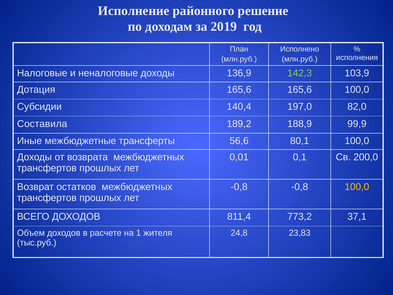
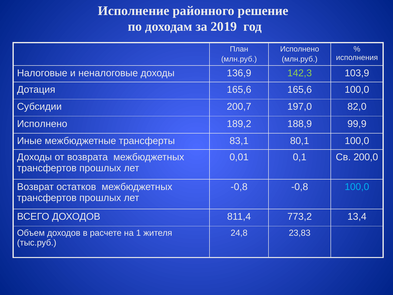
140,4: 140,4 -> 200,7
Составила at (42, 124): Составила -> Исполнено
56,6: 56,6 -> 83,1
100,0 at (357, 187) colour: yellow -> light blue
37,1: 37,1 -> 13,4
